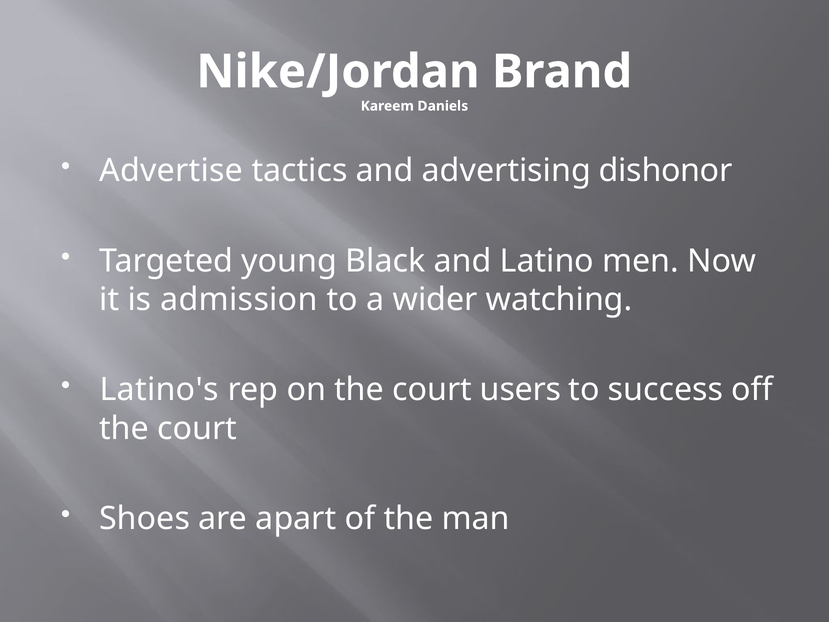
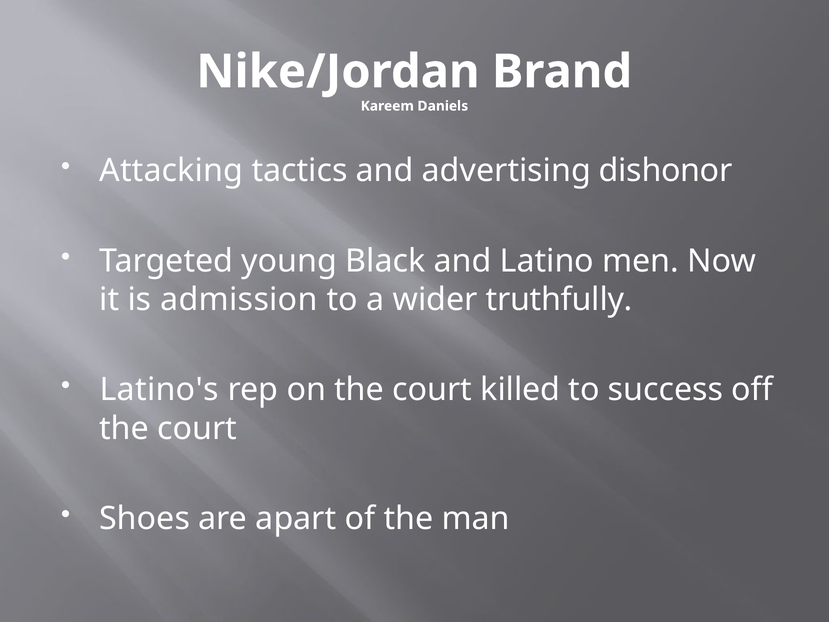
Advertise: Advertise -> Attacking
watching: watching -> truthfully
users: users -> killed
